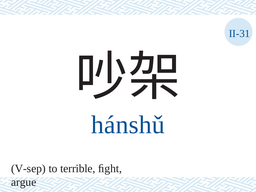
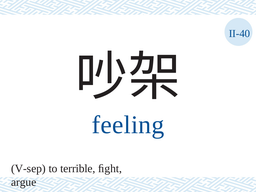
II-31: II-31 -> II-40
hánshǔ: hánshǔ -> feeling
